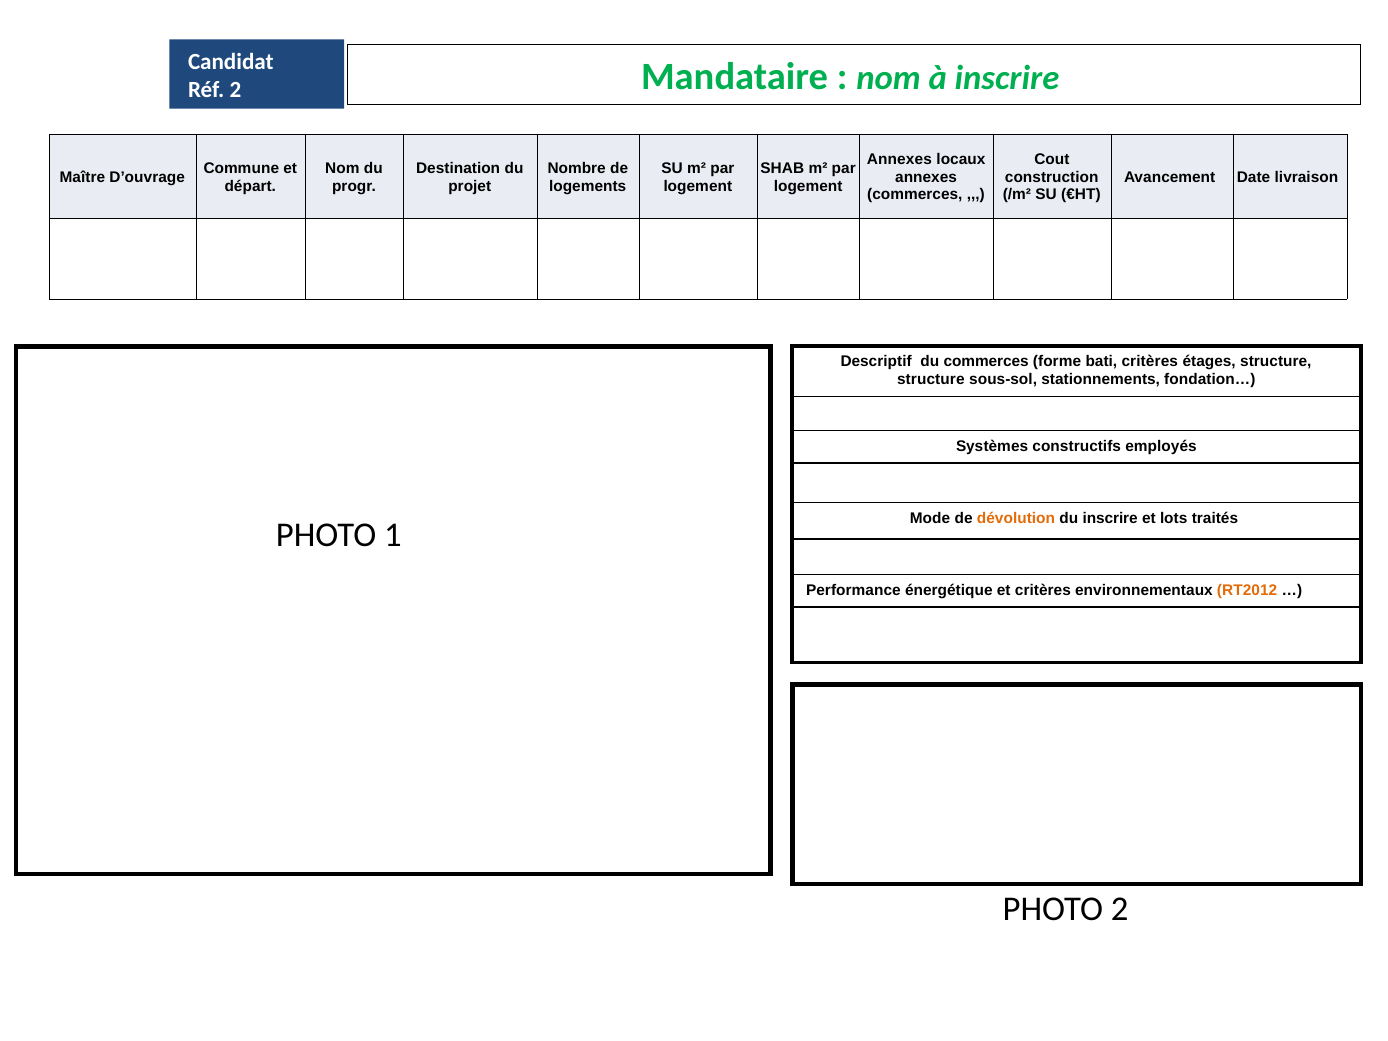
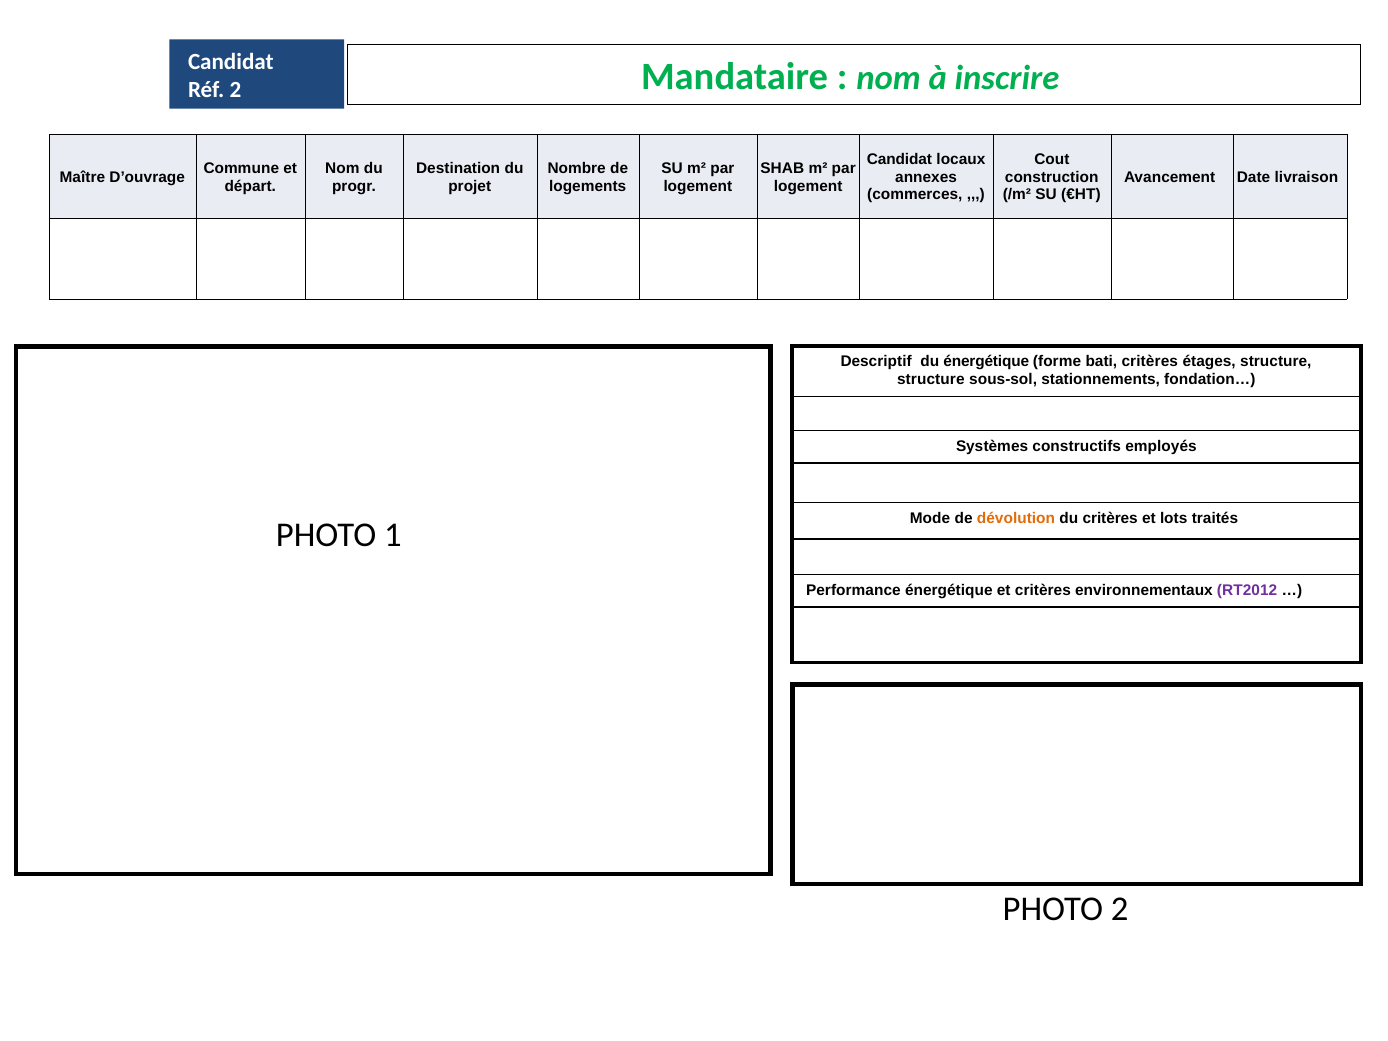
Annexes at (899, 160): Annexes -> Candidat
du commerces: commerces -> énergétique
du inscrire: inscrire -> critères
RT2012 colour: orange -> purple
